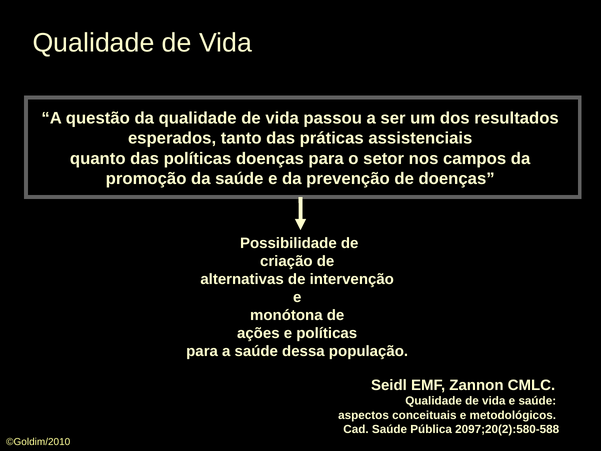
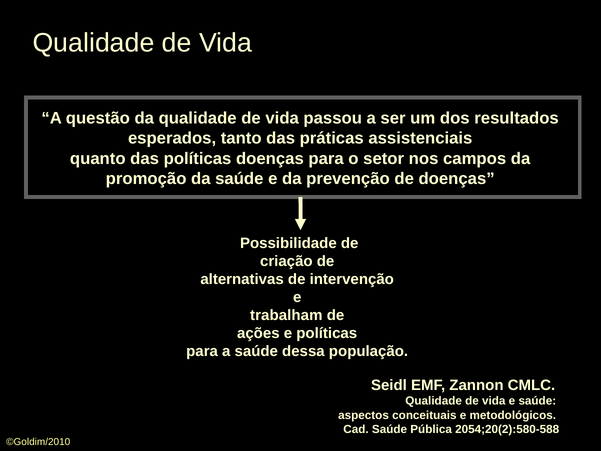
monótona: monótona -> trabalham
2097;20(2):580-588: 2097;20(2):580-588 -> 2054;20(2):580-588
